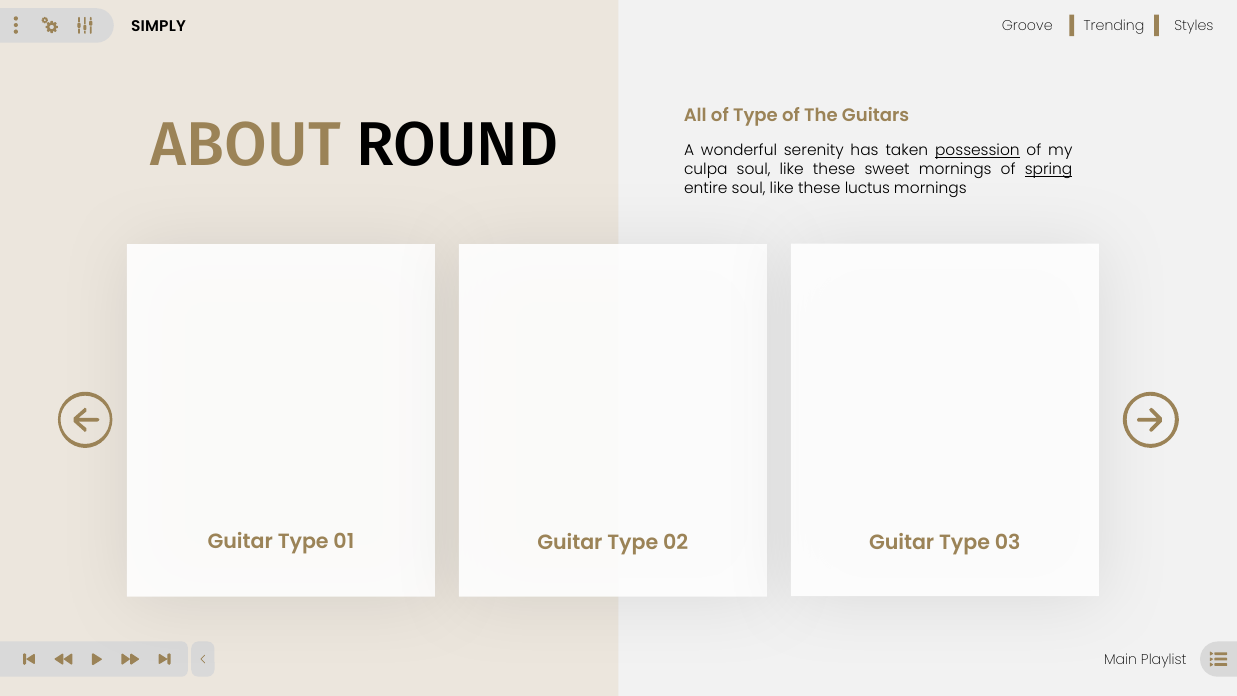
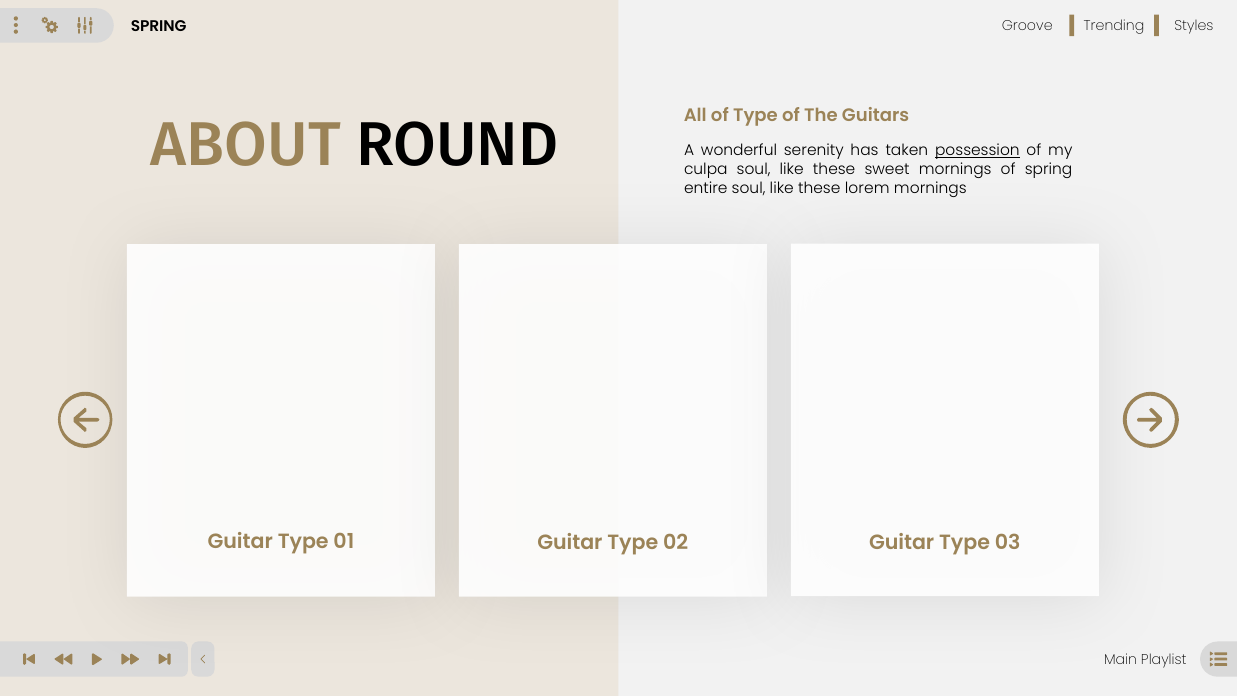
SIMPLY at (158, 27): SIMPLY -> SPRING
spring at (1049, 169) underline: present -> none
luctus: luctus -> lorem
